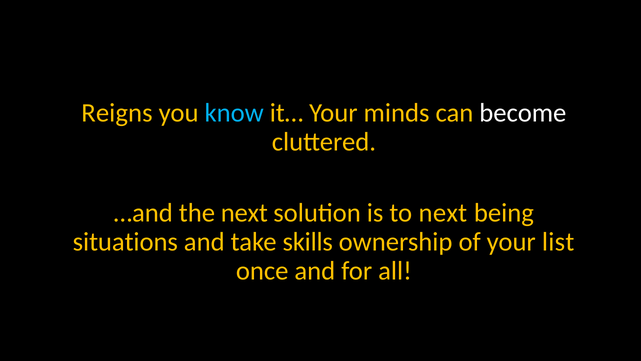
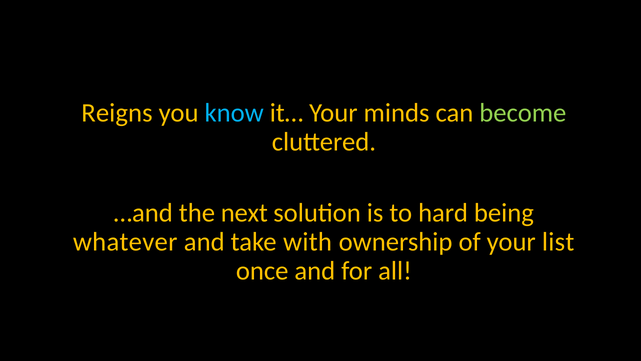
become colour: white -> light green
to next: next -> hard
situations: situations -> whatever
skills: skills -> with
